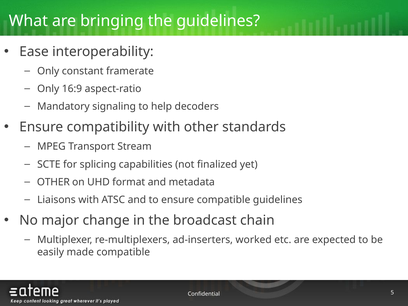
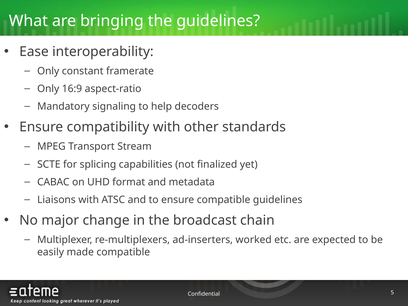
OTHER at (53, 182): OTHER -> CABAC
